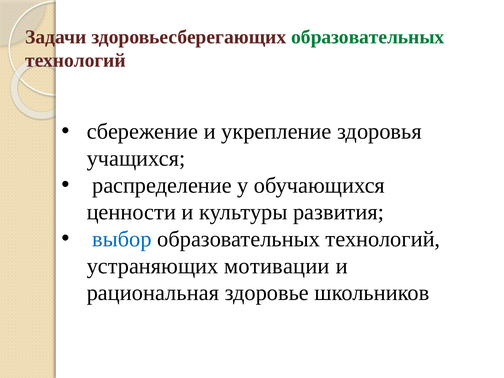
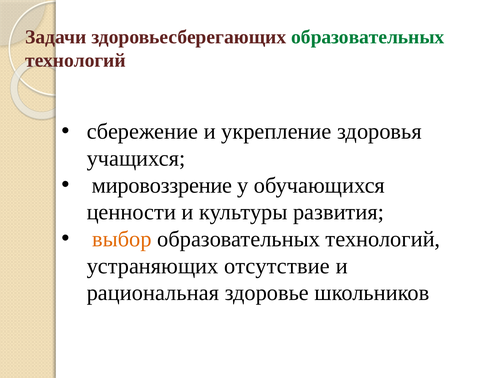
распределение: распределение -> мировоззрение
выбор colour: blue -> orange
мотивации: мотивации -> отсутствие
